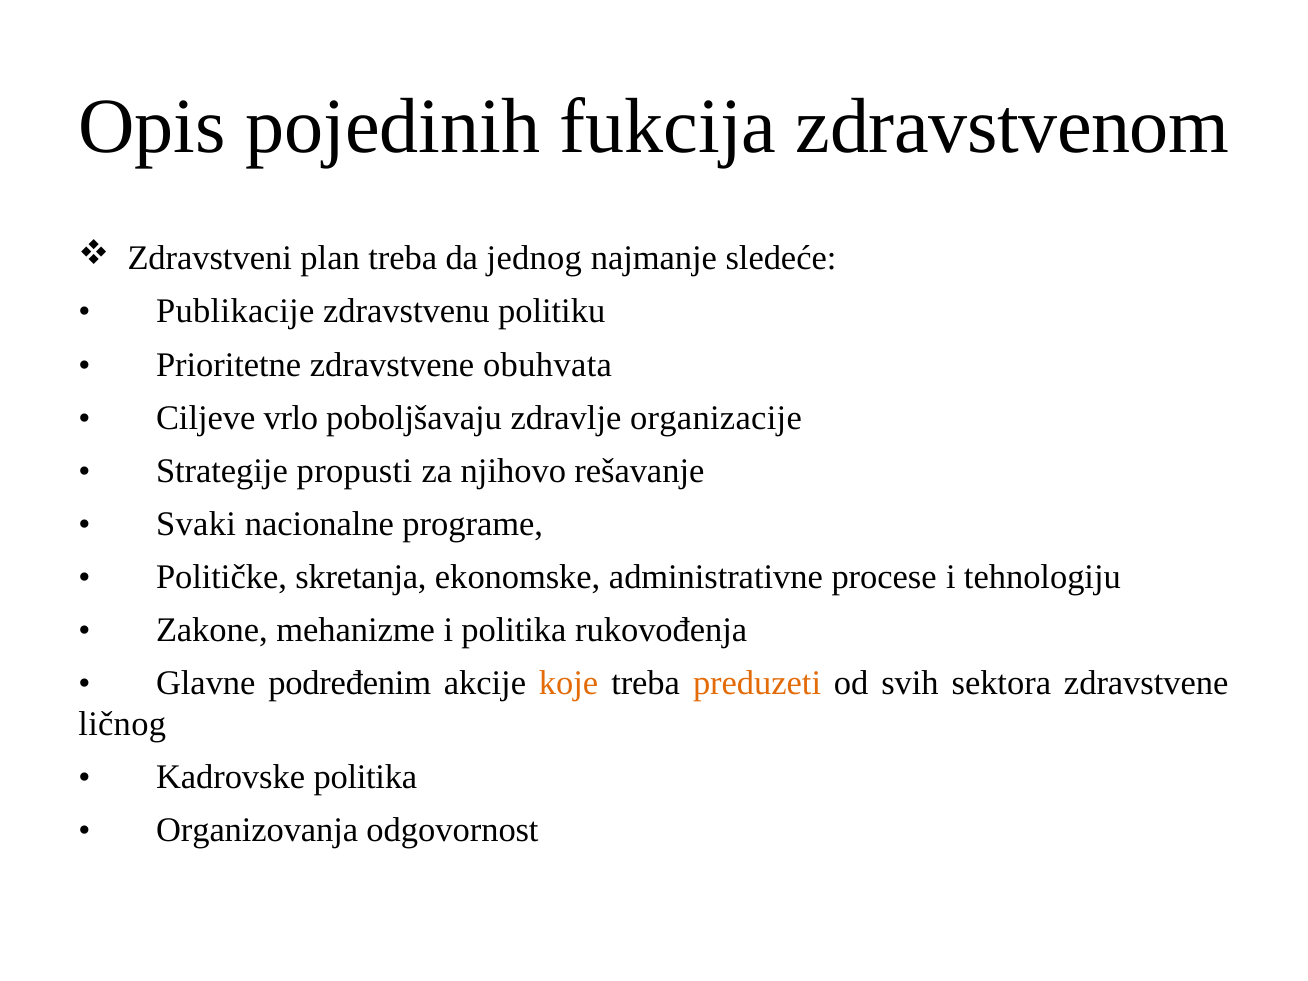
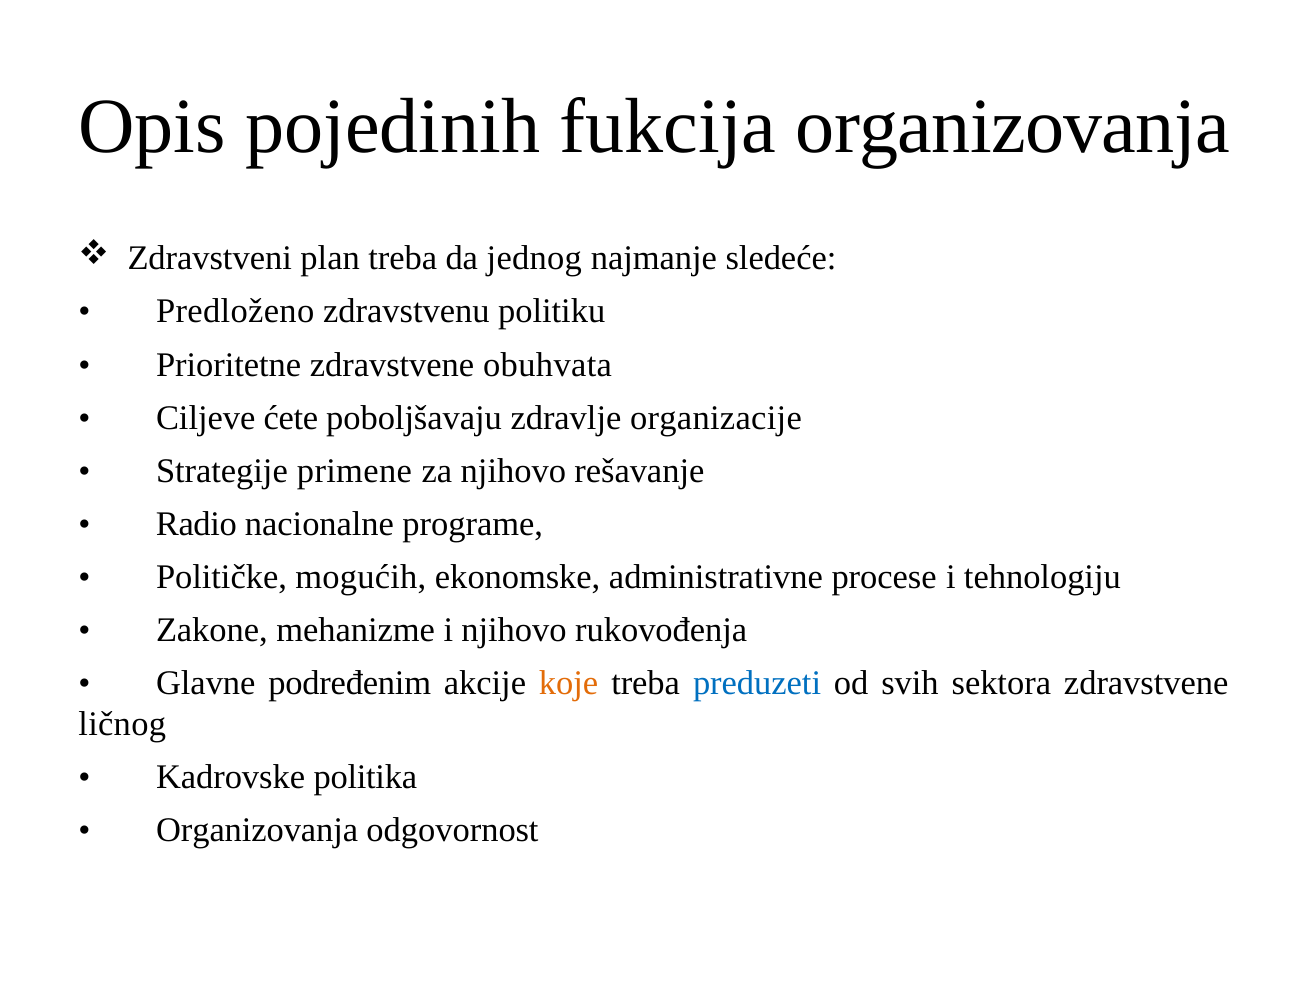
fukcija zdravstvenom: zdravstvenom -> organizovanja
Publikacije: Publikacije -> Predloženo
vrlo: vrlo -> ćete
propusti: propusti -> primene
Svaki: Svaki -> Radio
skretanja: skretanja -> mogućih
i politika: politika -> njihovo
preduzeti colour: orange -> blue
